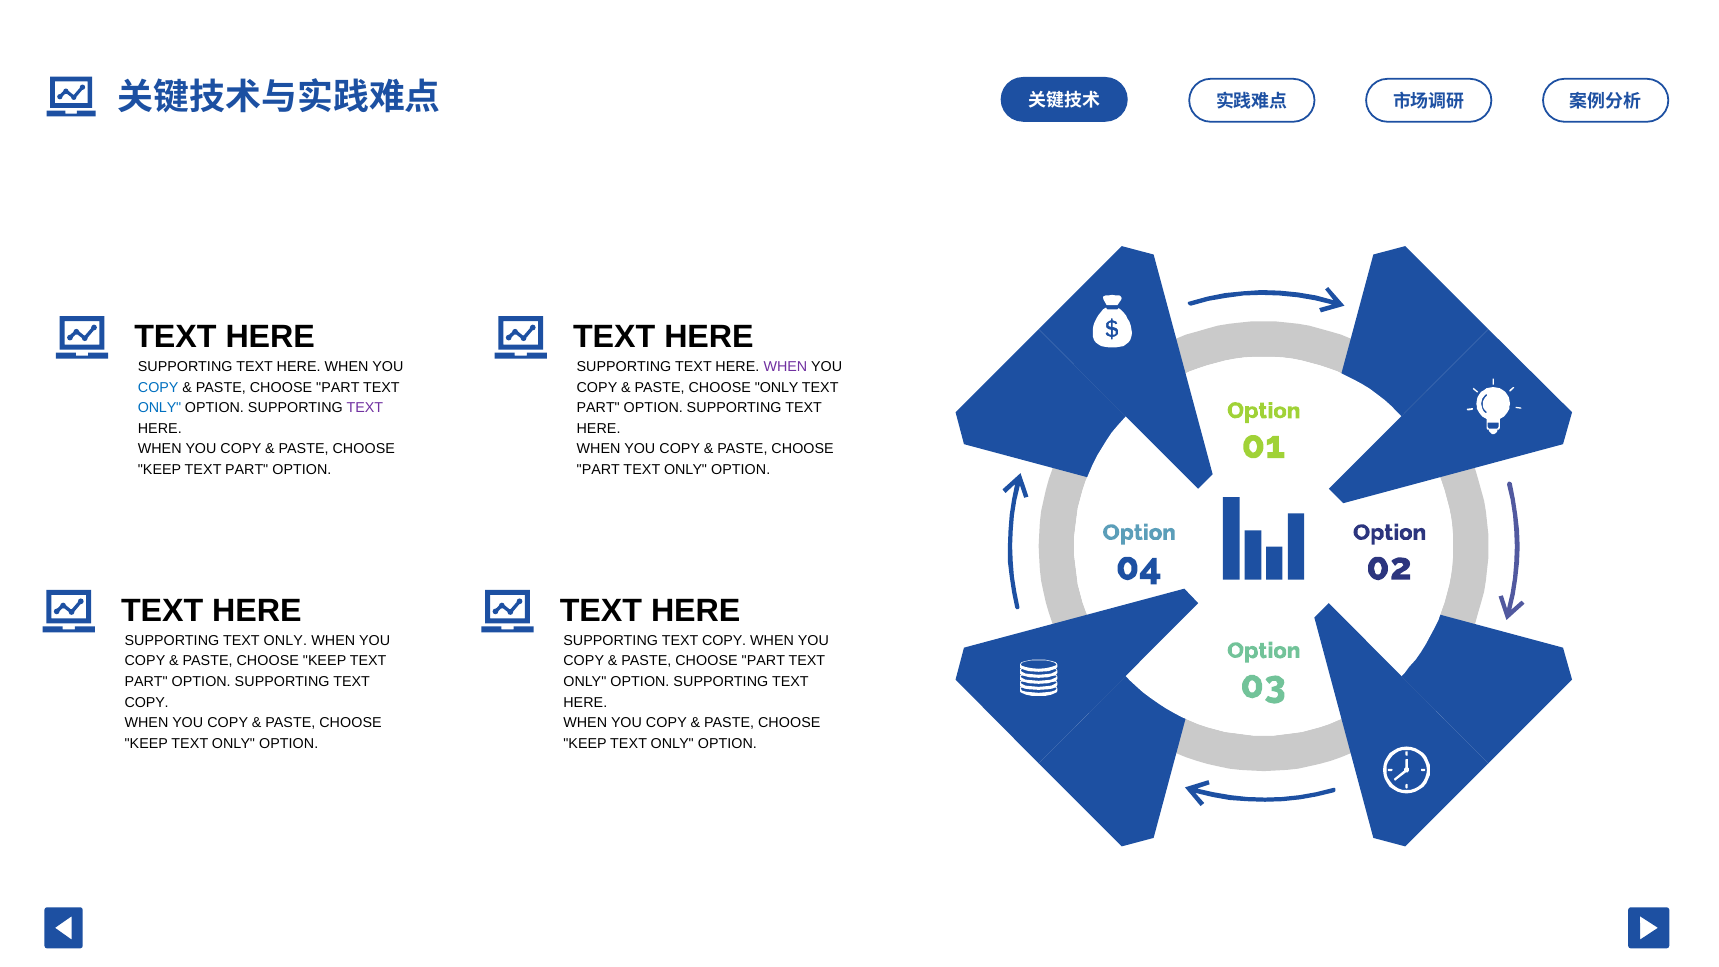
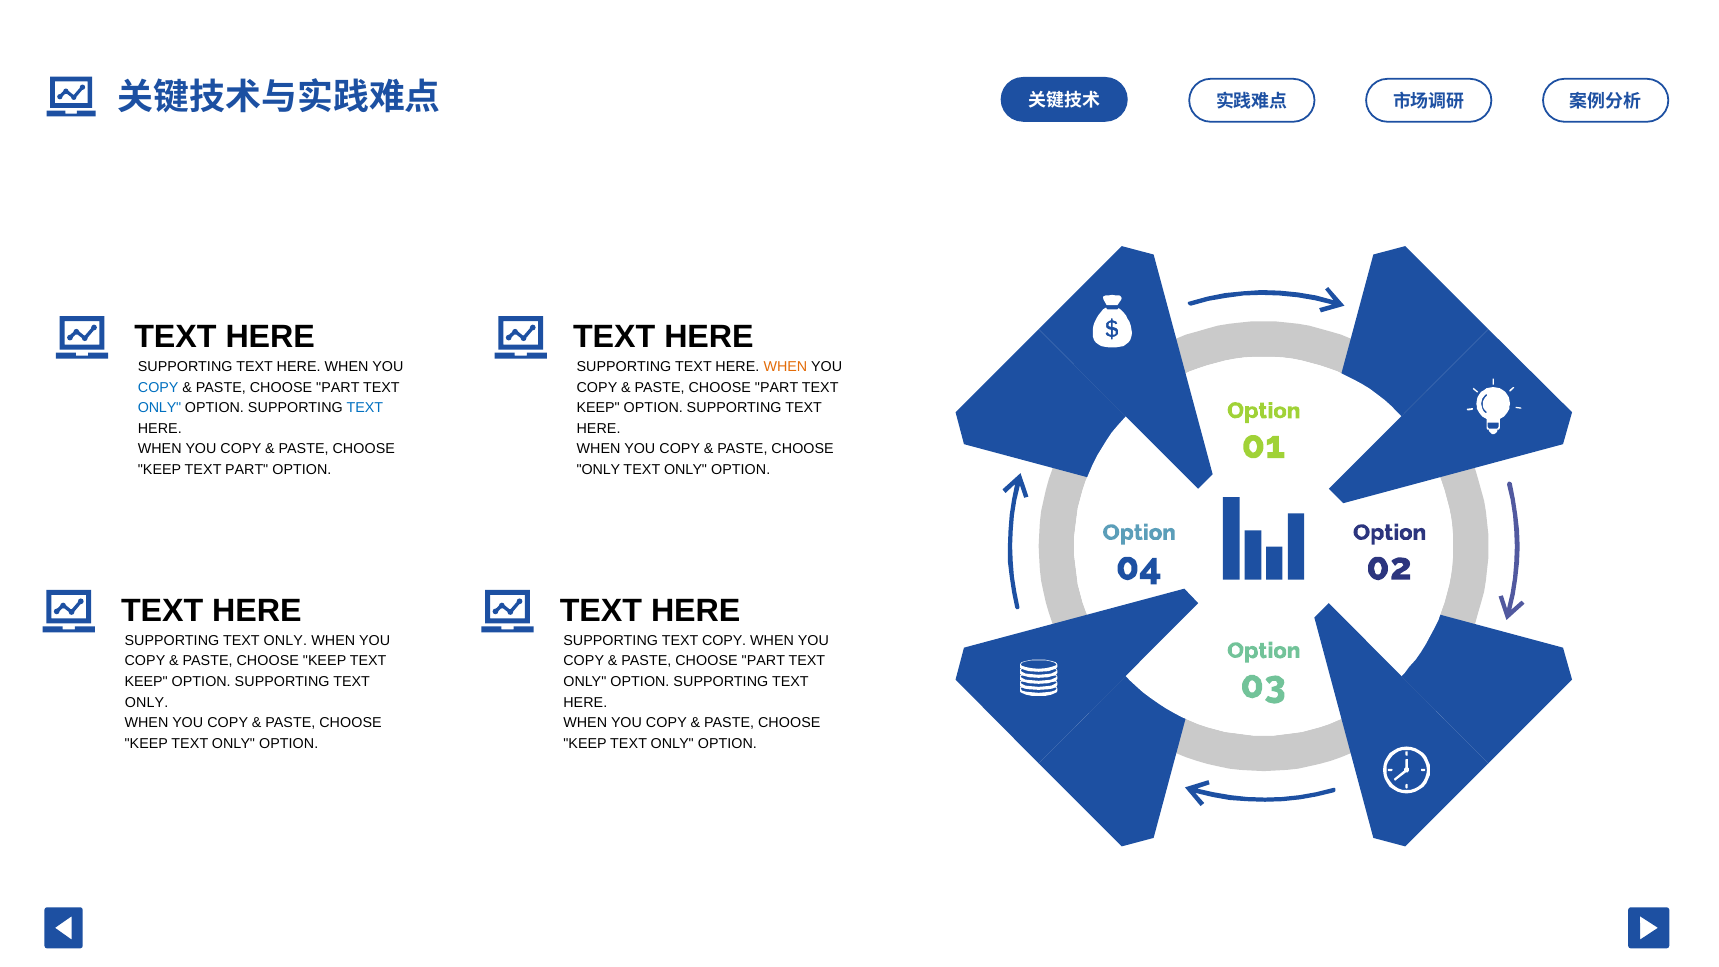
WHEN at (785, 367) colour: purple -> orange
ONLY at (777, 387): ONLY -> PART
TEXT at (365, 408) colour: purple -> blue
PART at (598, 408): PART -> KEEP
PART at (598, 470): PART -> ONLY
PART at (146, 682): PART -> KEEP
COPY at (147, 702): COPY -> ONLY
